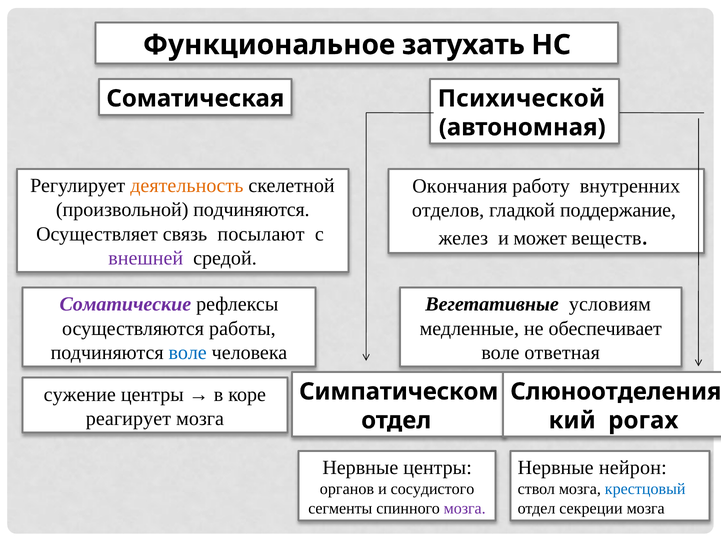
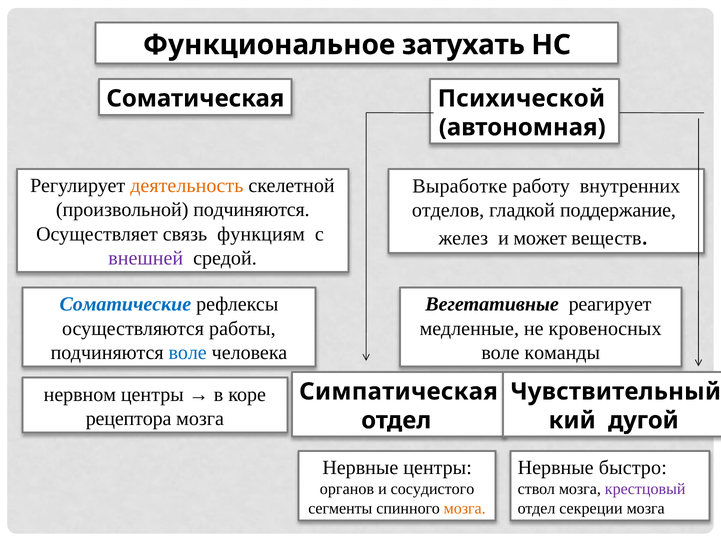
Окончания: Окончания -> Выработке
посылают: посылают -> функциям
Соматические colour: purple -> blue
условиям: условиям -> реагирует
обеспечивает: обеспечивает -> кровеносных
ответная: ответная -> команды
сужение: сужение -> нервном
Симпатическом: Симпатическом -> Симпатическая
Слюноотделения: Слюноотделения -> Чувствительный
реагирует: реагирует -> рецептора
рогах: рогах -> дугой
нейрон: нейрон -> быстро
крестцовый colour: blue -> purple
мозга at (465, 508) colour: purple -> orange
